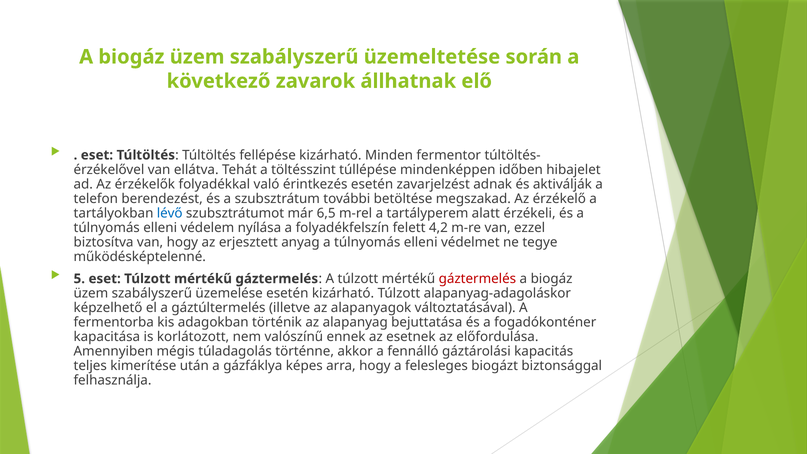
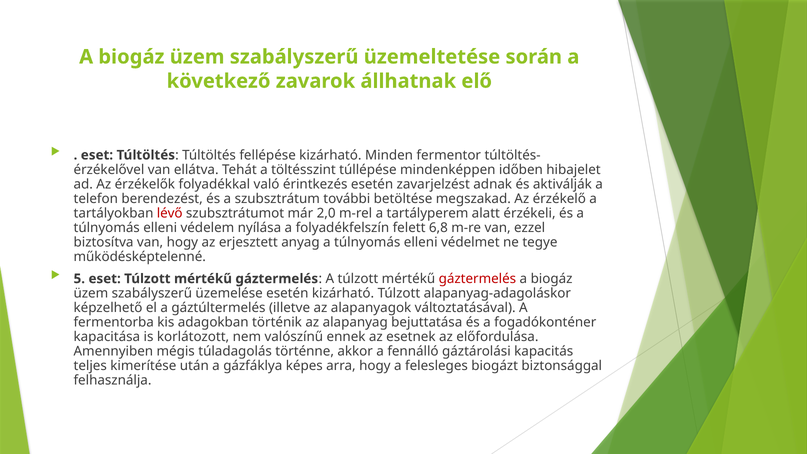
lévő colour: blue -> red
6,5: 6,5 -> 2,0
4,2: 4,2 -> 6,8
